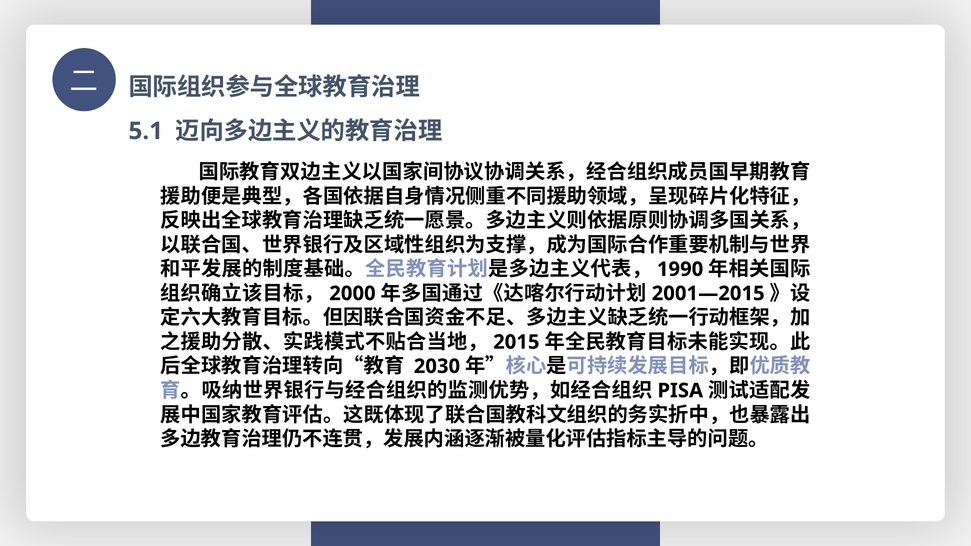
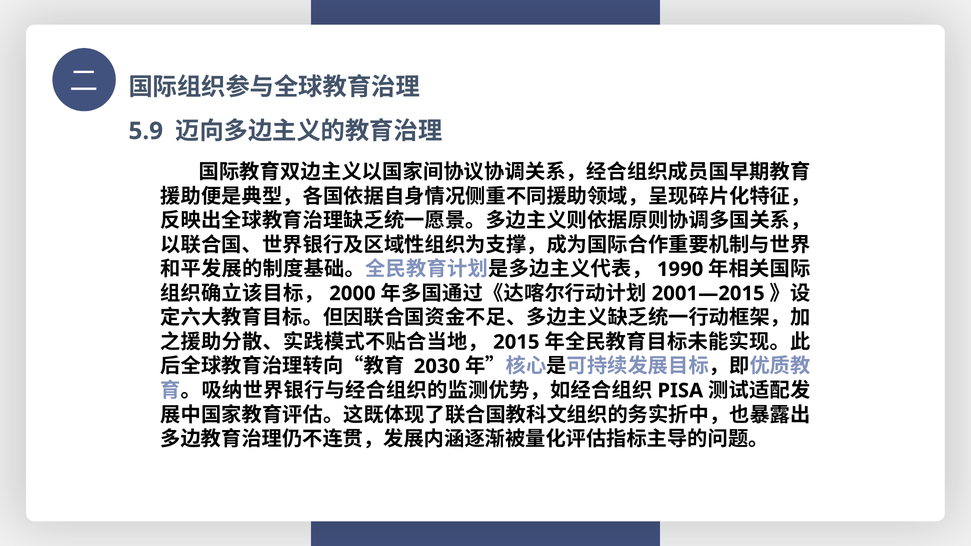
5.1: 5.1 -> 5.9
